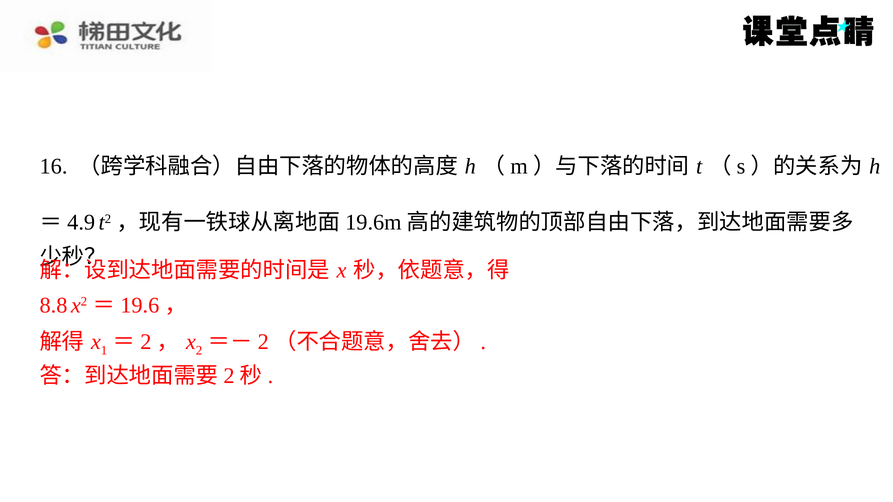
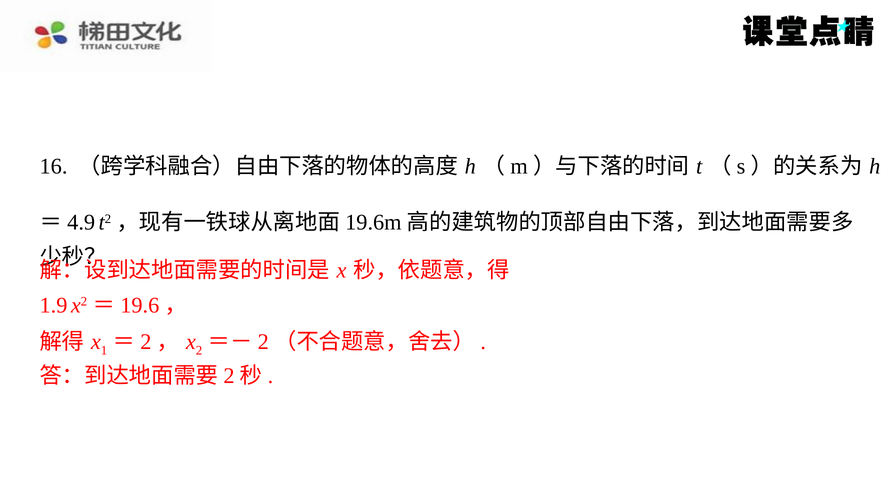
8.8: 8.8 -> 1.9
